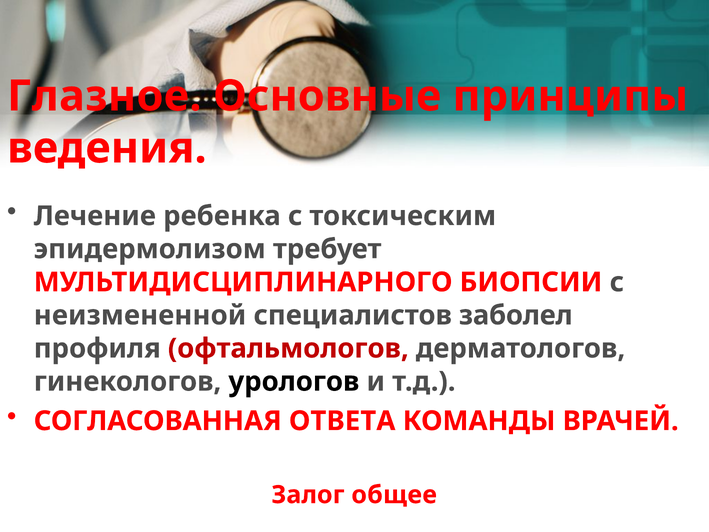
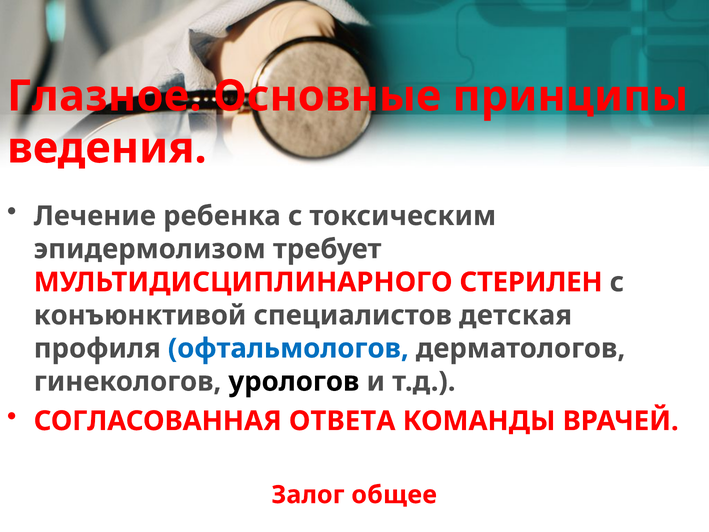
БИОПСИИ: БИОПСИИ -> СТЕРИЛЕН
неизмененной: неизмененной -> конъюнктивой
заболел: заболел -> детская
офтальмологов colour: red -> blue
